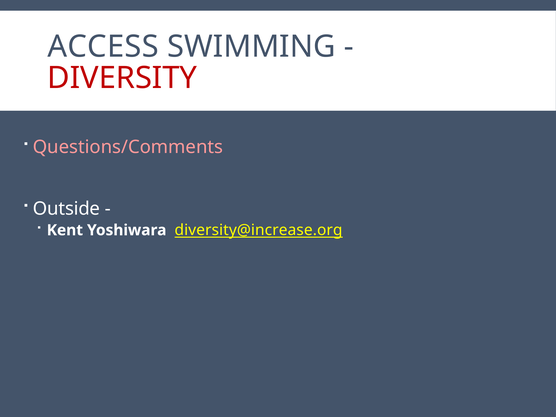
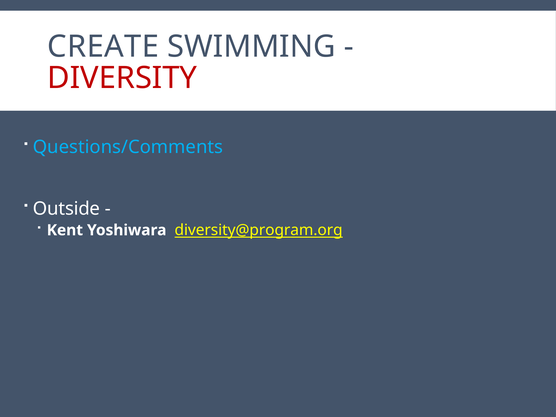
ACCESS: ACCESS -> CREATE
Questions/Comments colour: pink -> light blue
diversity@increase.org: diversity@increase.org -> diversity@program.org
